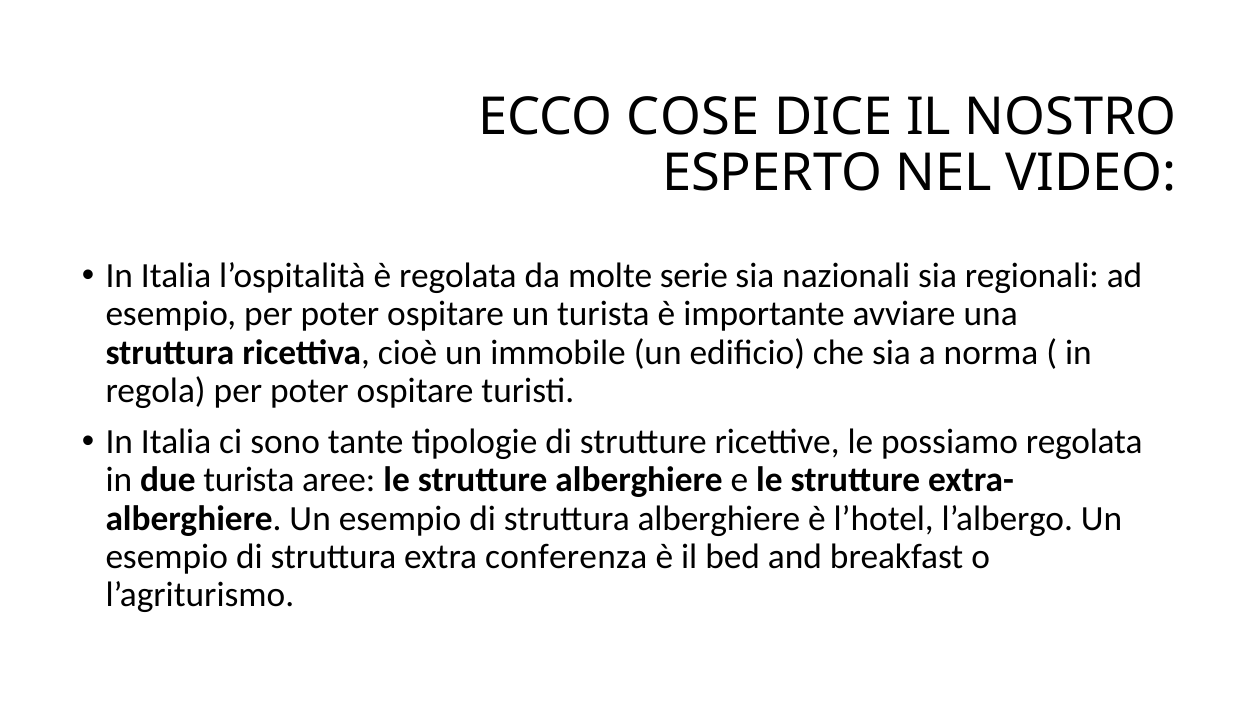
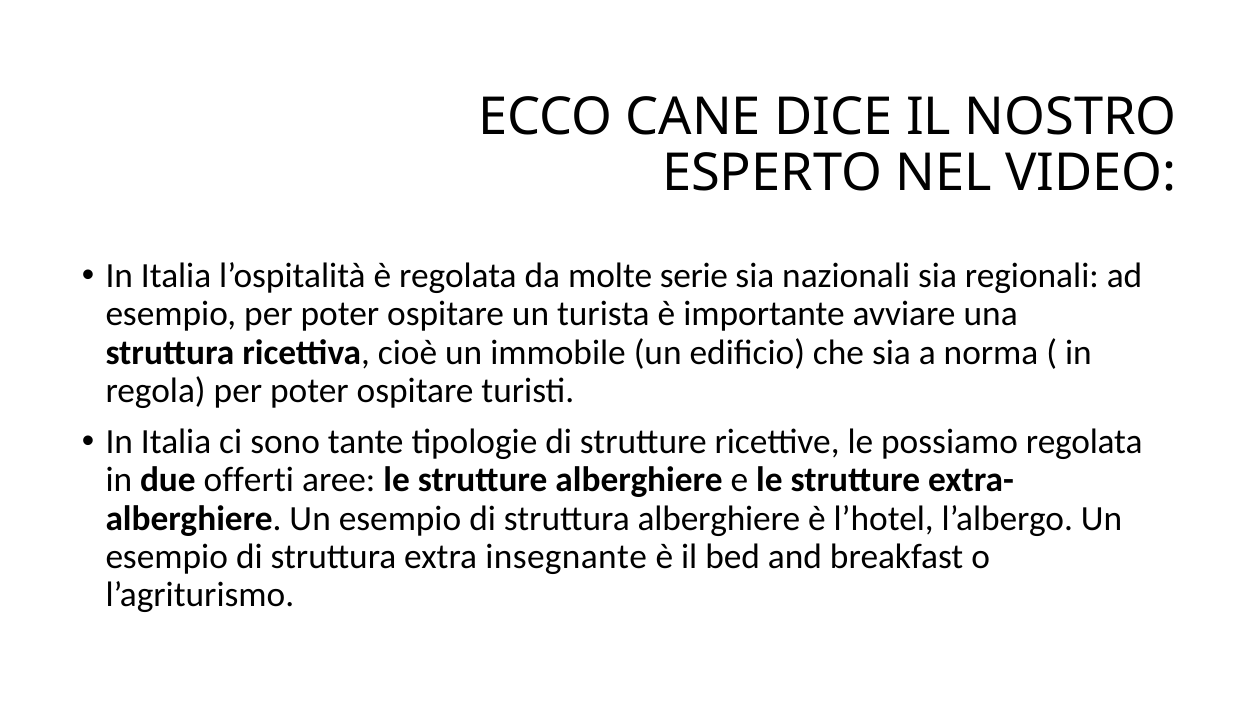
COSE: COSE -> CANE
due turista: turista -> offerti
conferenza: conferenza -> insegnante
